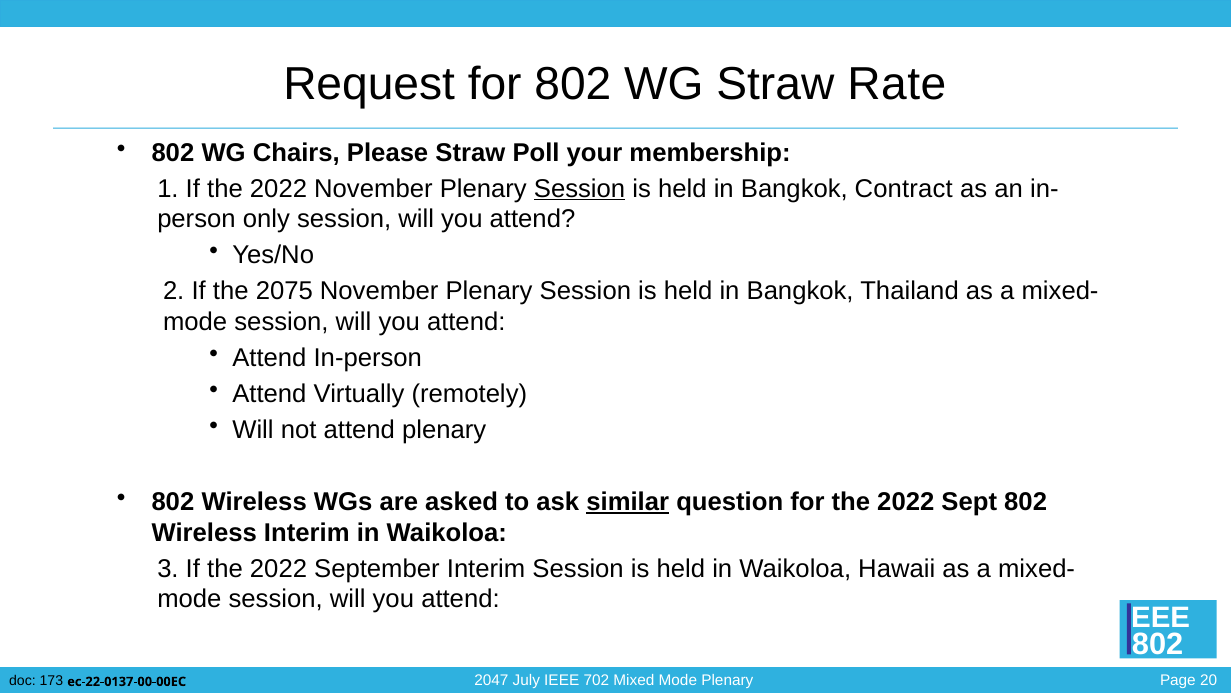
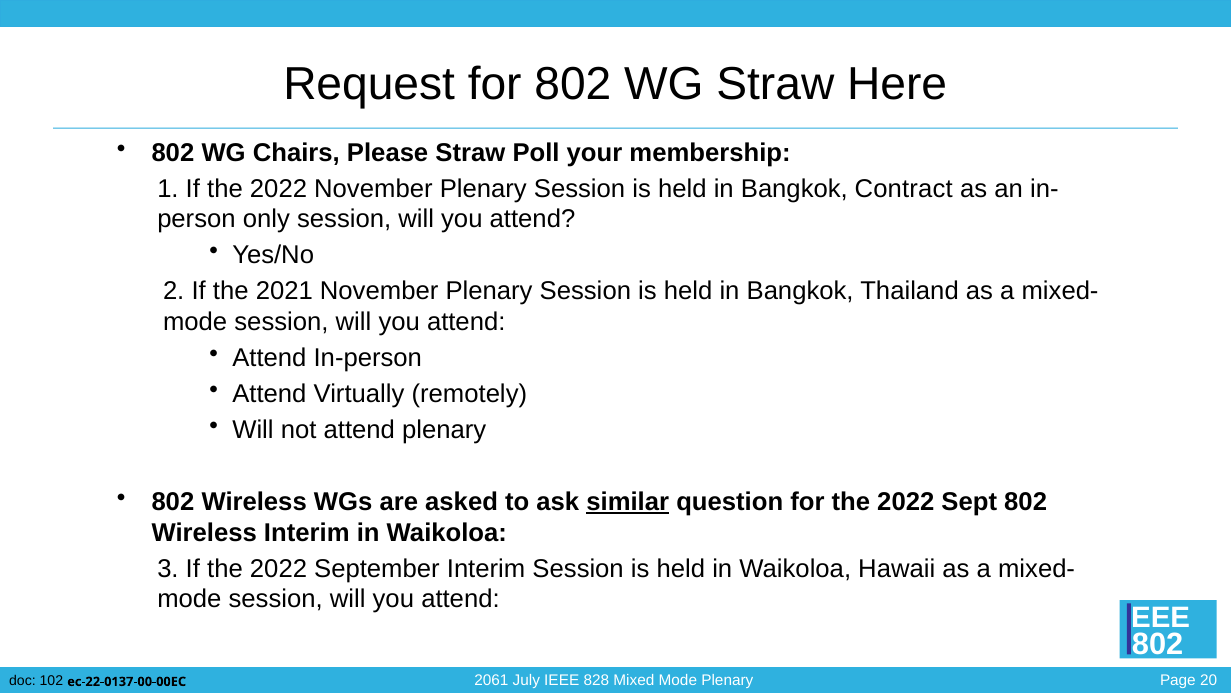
Rate: Rate -> Here
Session at (580, 189) underline: present -> none
2075: 2075 -> 2021
2047: 2047 -> 2061
702: 702 -> 828
173: 173 -> 102
